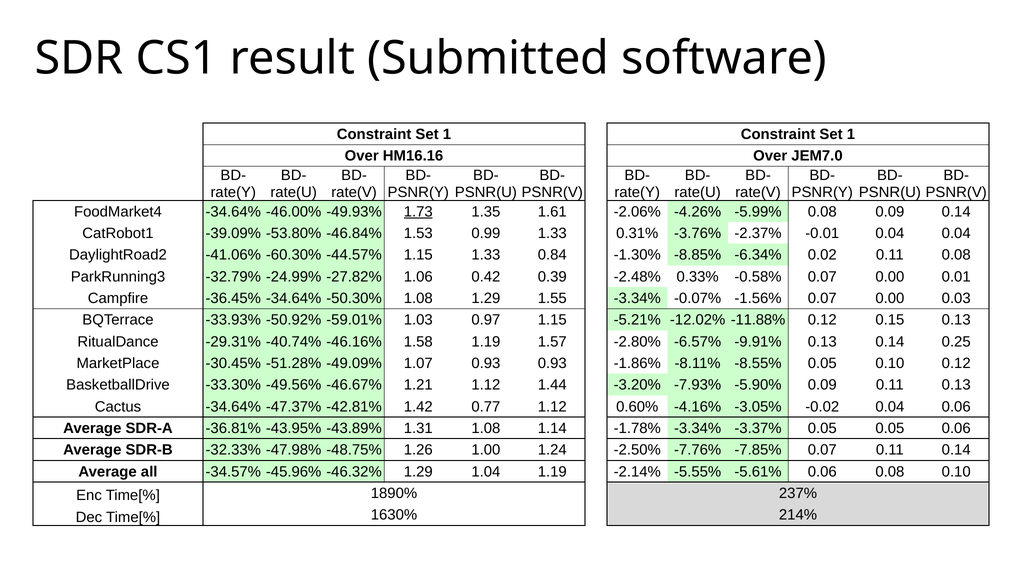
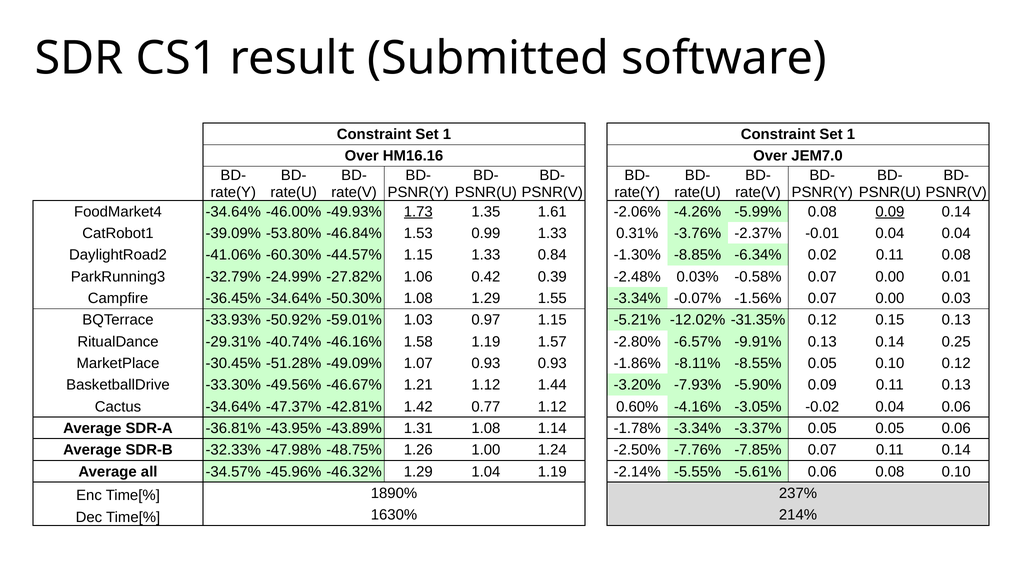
0.09 at (890, 212) underline: none -> present
0.33%: 0.33% -> 0.03%
-11.88%: -11.88% -> -31.35%
